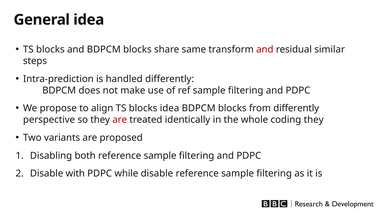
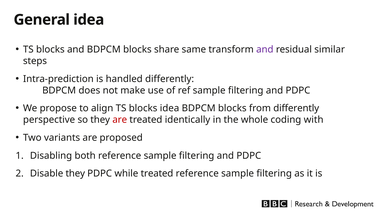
and at (265, 49) colour: red -> purple
coding they: they -> with
Disable with: with -> they
while disable: disable -> treated
